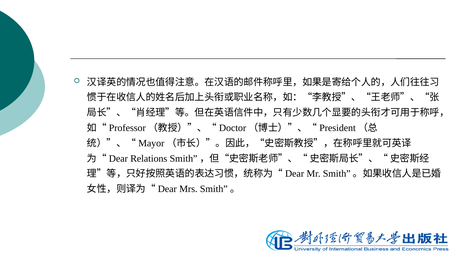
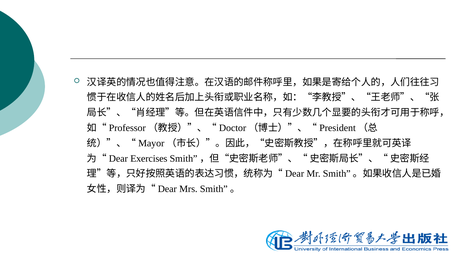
Relations: Relations -> Exercises
